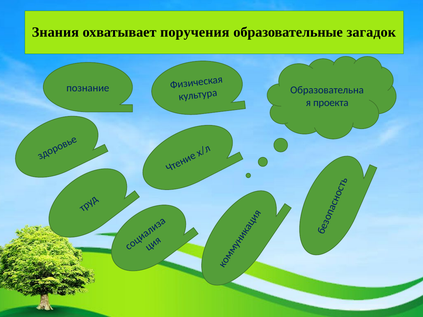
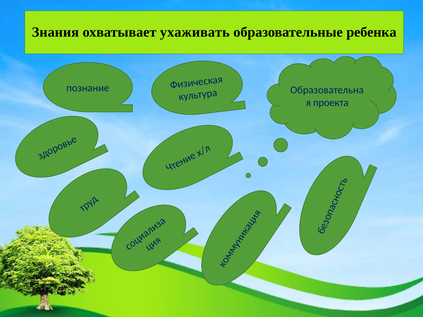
поручения: поручения -> ухаживать
загадок: загадок -> ребенка
